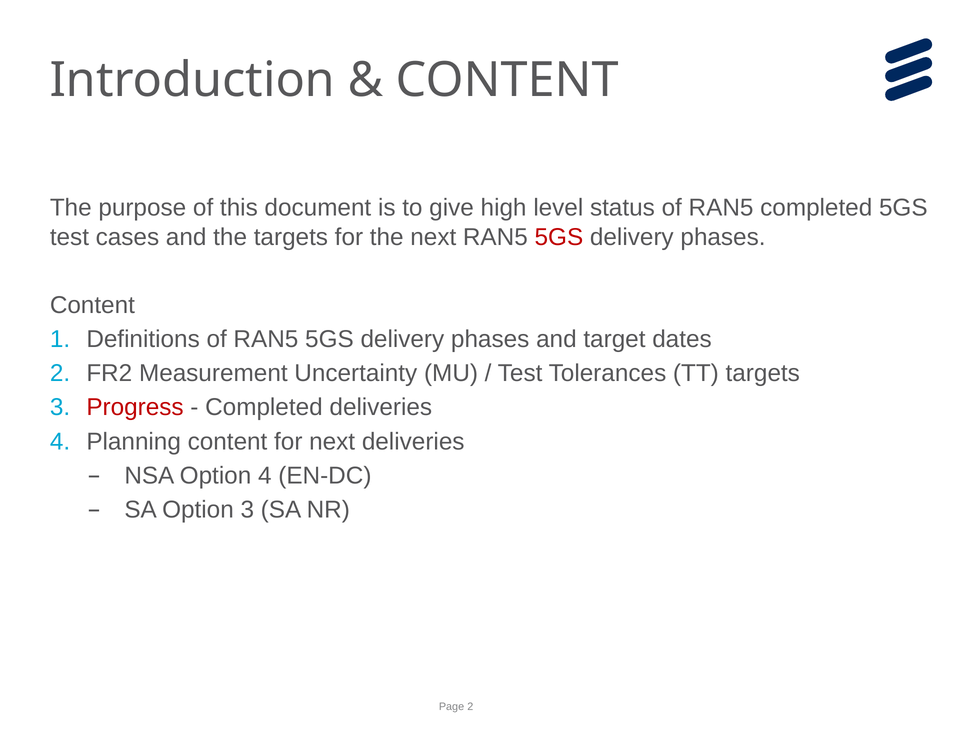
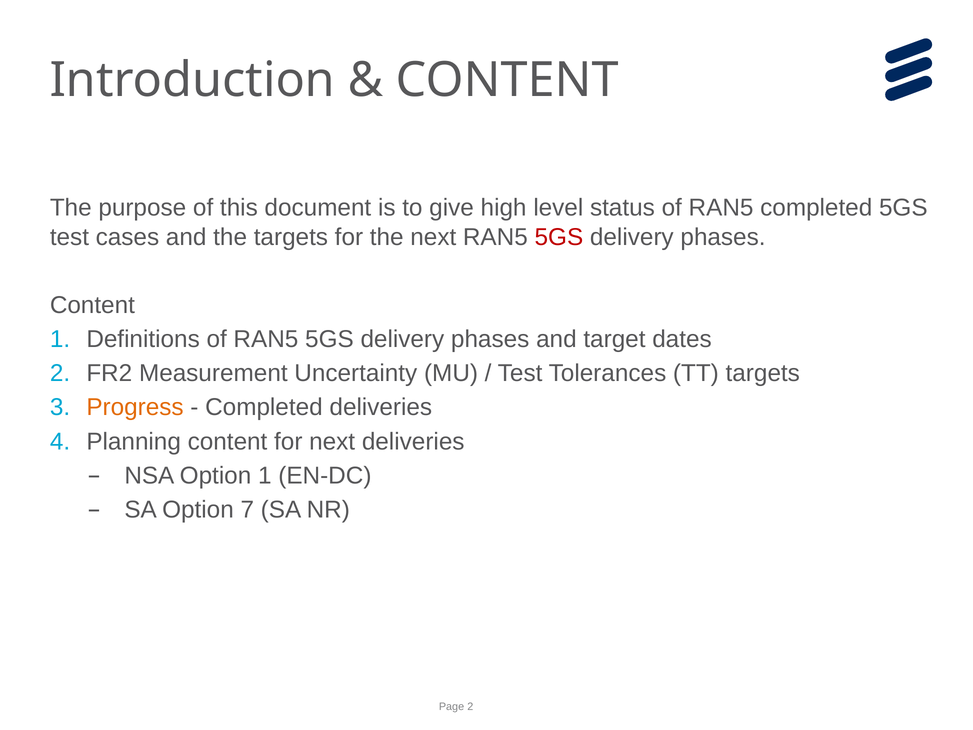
Progress colour: red -> orange
Option 4: 4 -> 1
Option 3: 3 -> 7
